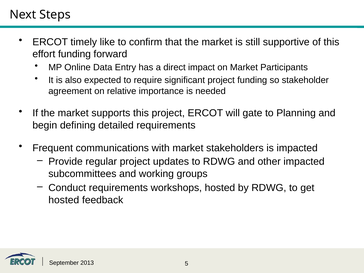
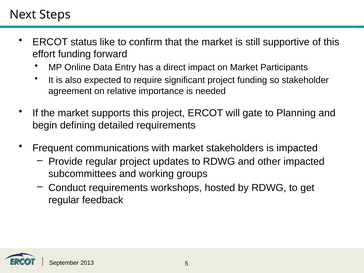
timely: timely -> status
hosted at (64, 200): hosted -> regular
